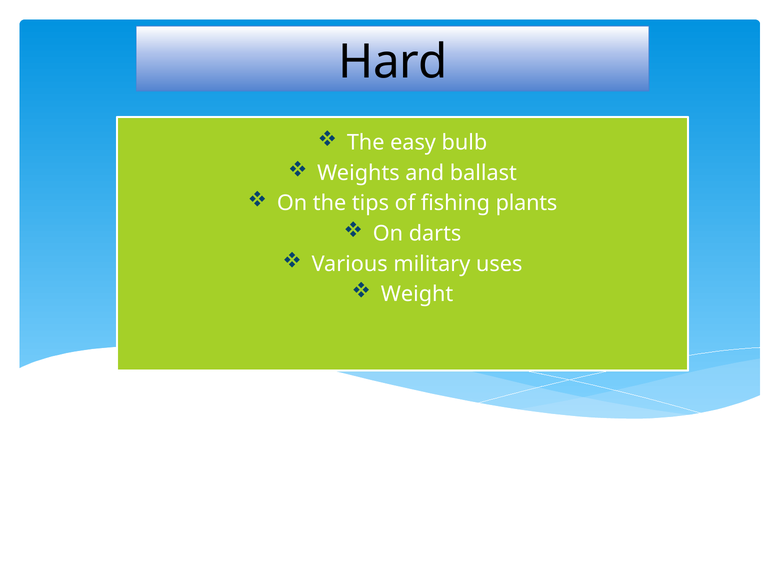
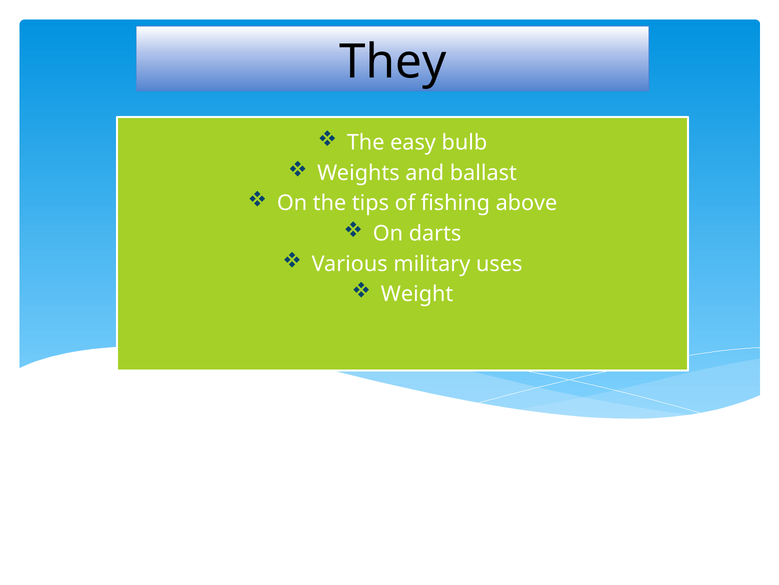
Hard: Hard -> They
plants: plants -> above
